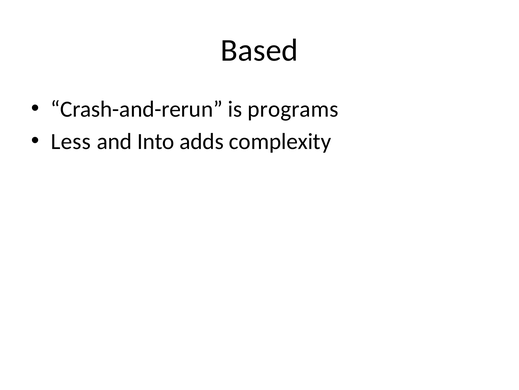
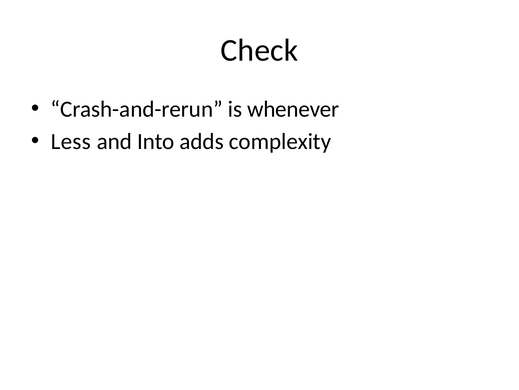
Based: Based -> Check
programs: programs -> whenever
